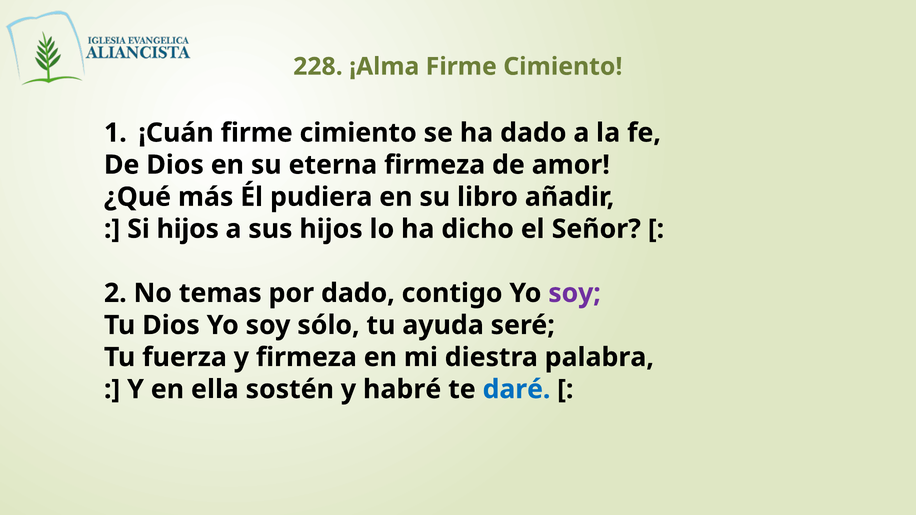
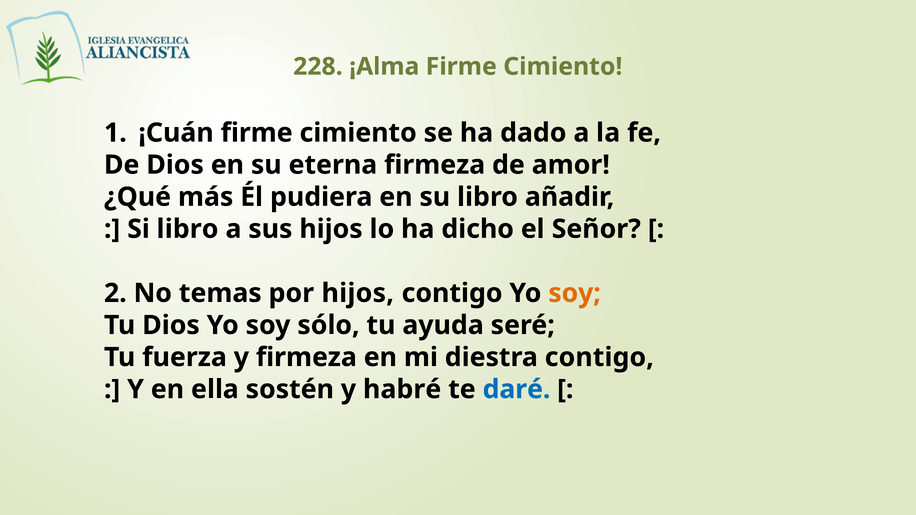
Si hijos: hijos -> libro
por dado: dado -> hijos
soy at (575, 293) colour: purple -> orange
diestra palabra: palabra -> contigo
